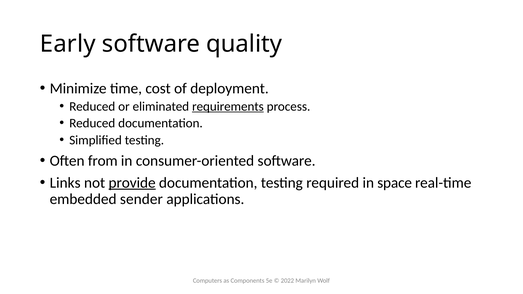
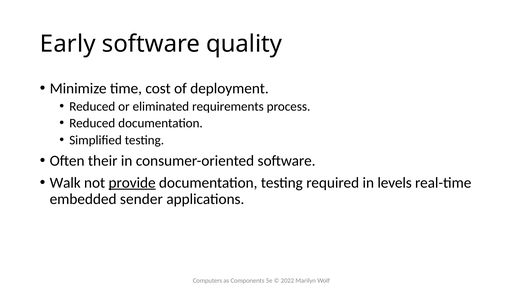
requirements underline: present -> none
from: from -> their
Links: Links -> Walk
space: space -> levels
